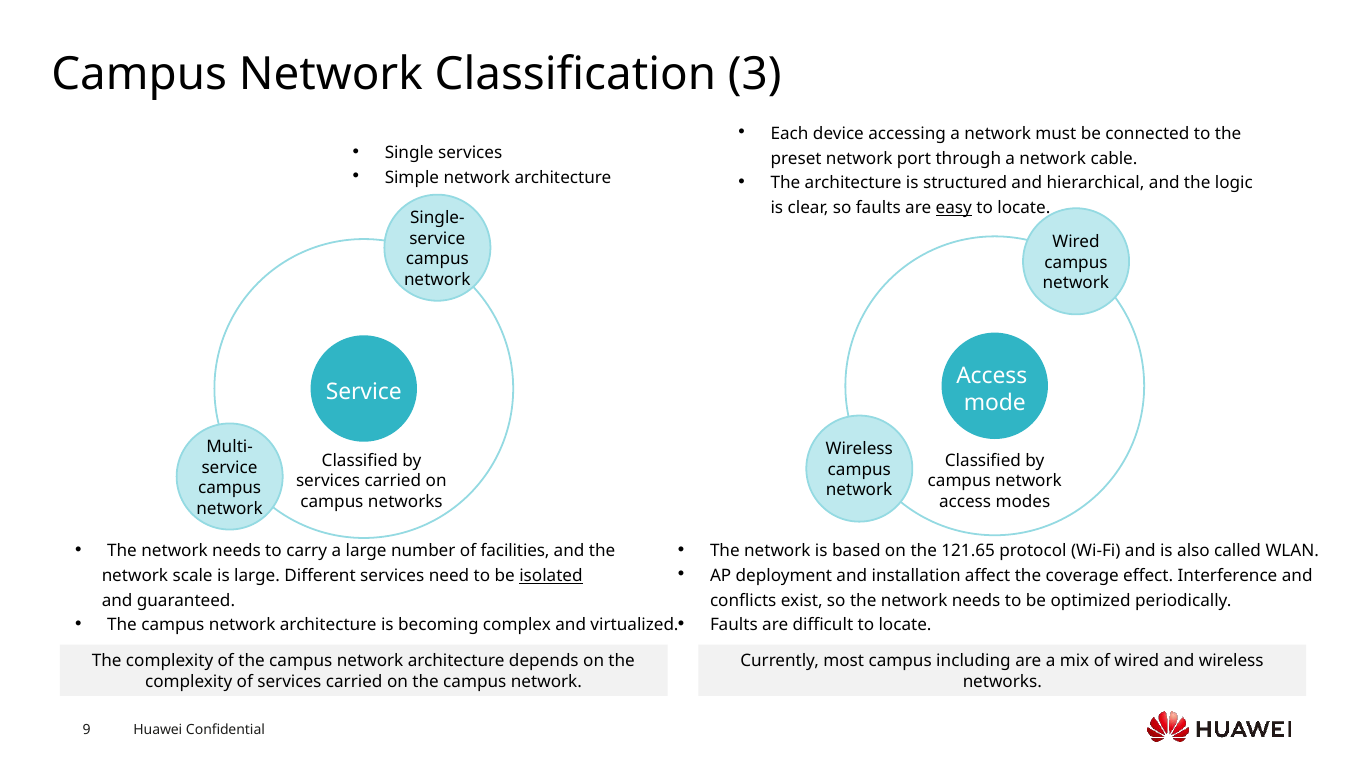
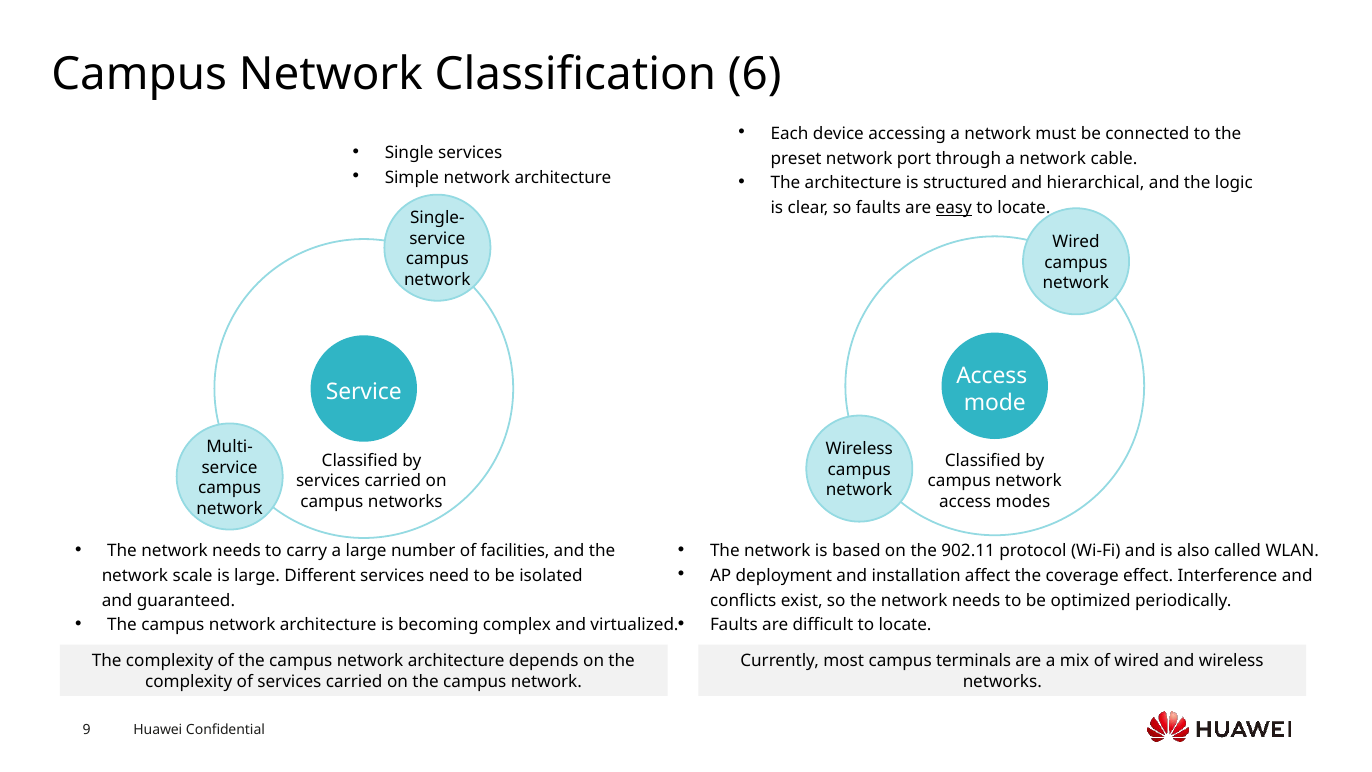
3: 3 -> 6
121.65: 121.65 -> 902.11
isolated underline: present -> none
including: including -> terminals
